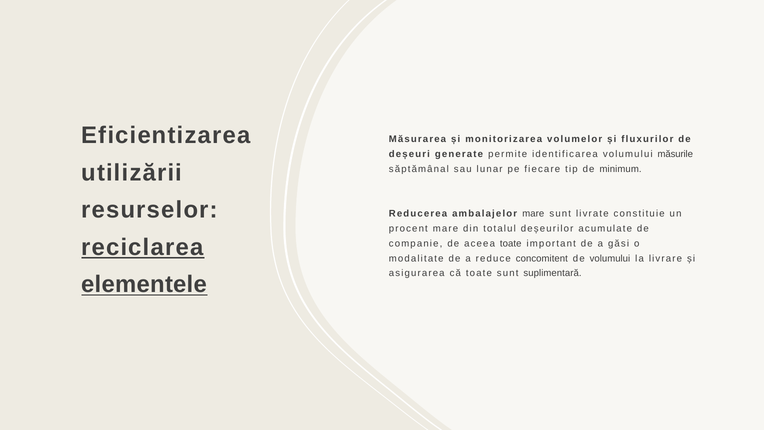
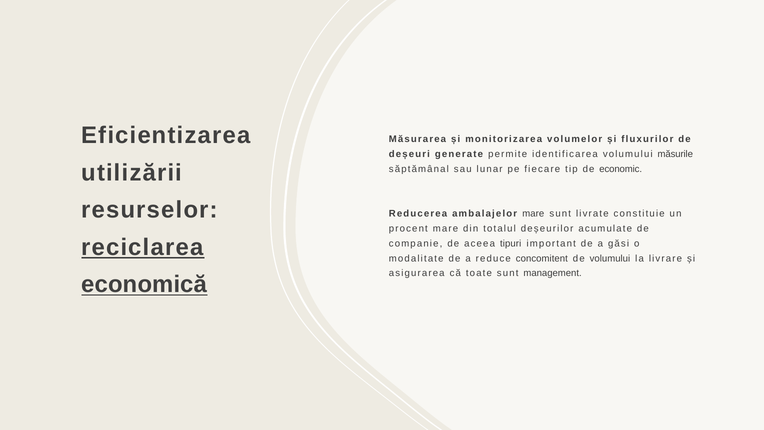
minimum: minimum -> economic
aceea toate: toate -> tipuri
suplimentară: suplimentară -> management
elementele: elementele -> economică
